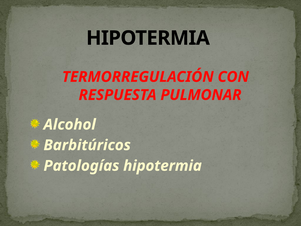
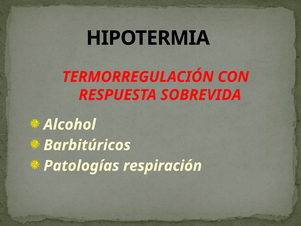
PULMONAR: PULMONAR -> SOBREVIDA
Patologías hipotermia: hipotermia -> respiración
